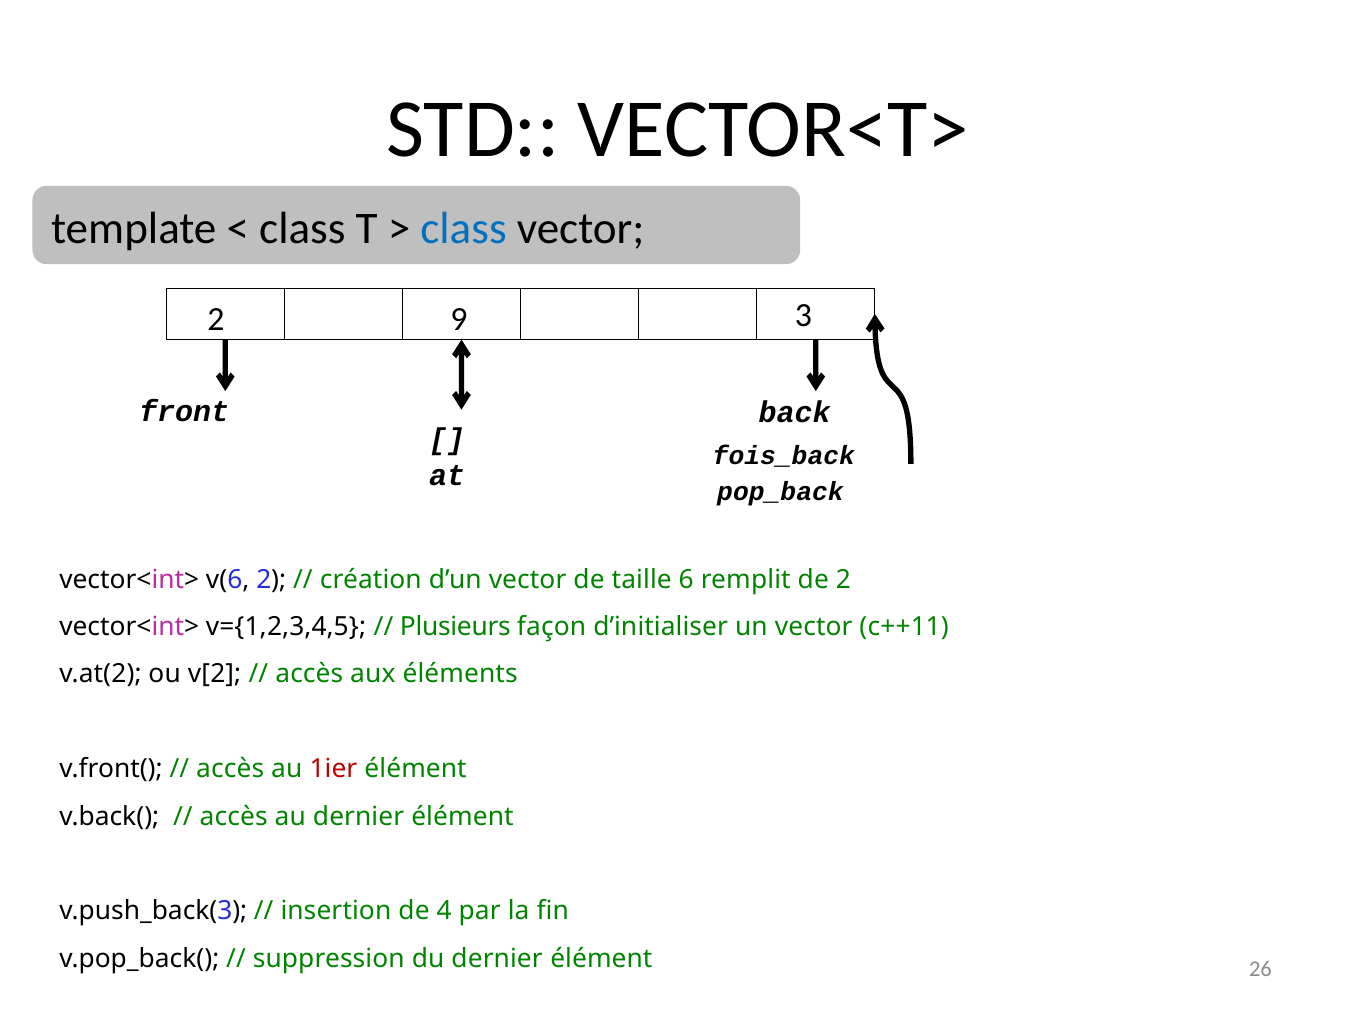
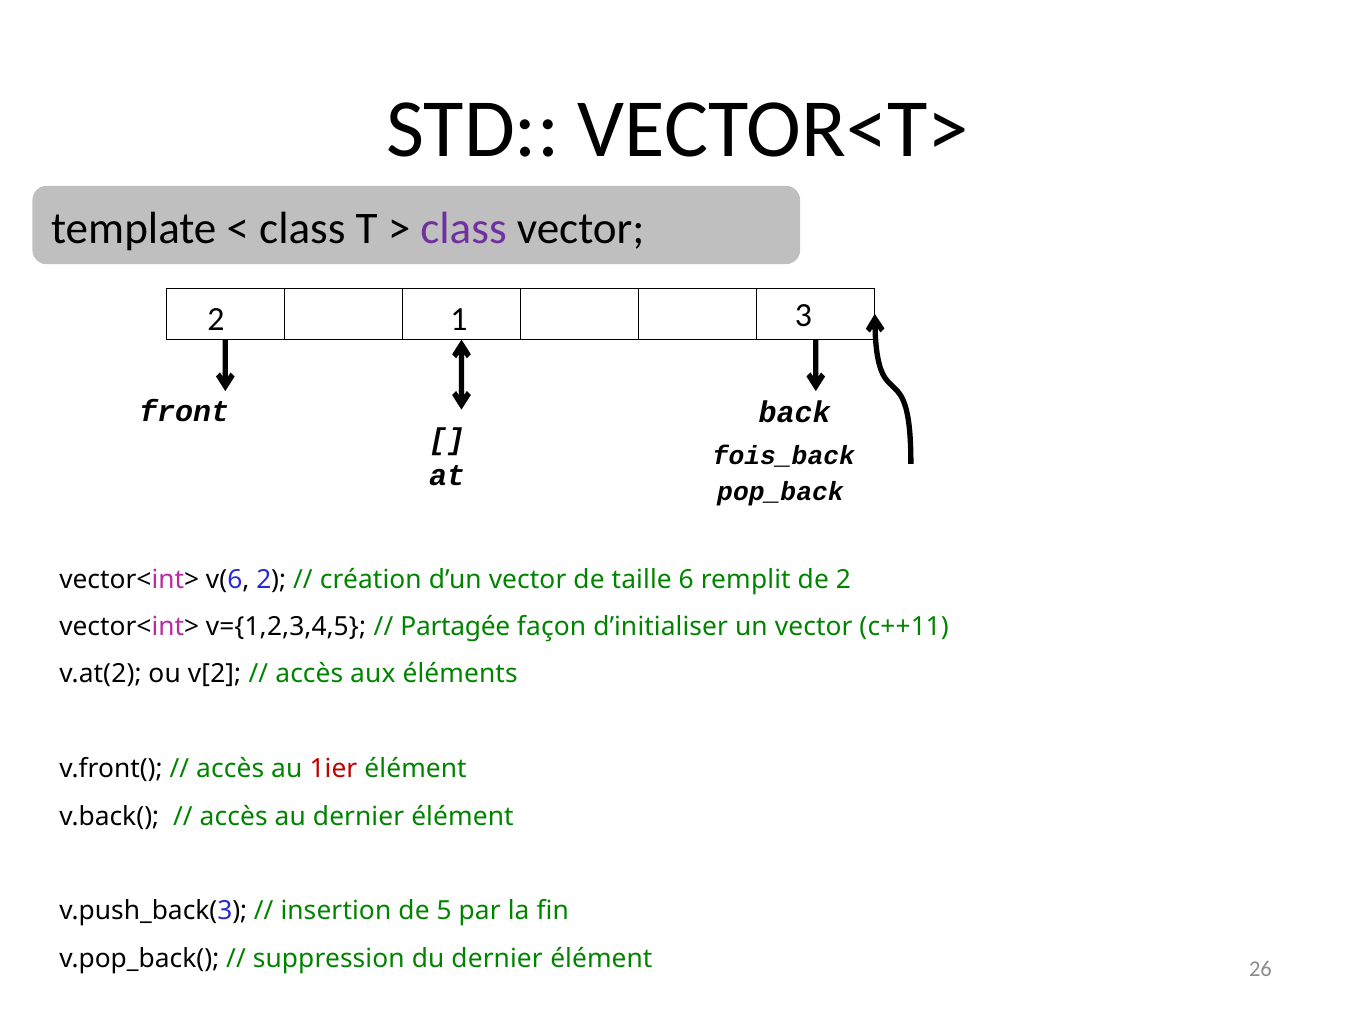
class at (463, 228) colour: blue -> purple
9: 9 -> 1
Plusieurs: Plusieurs -> Partagée
4: 4 -> 5
